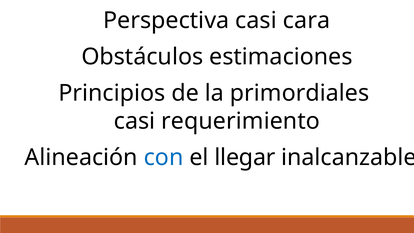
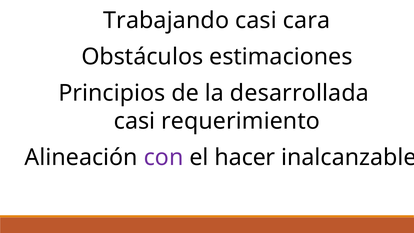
Perspectiva: Perspectiva -> Trabajando
primordiales: primordiales -> desarrollada
con colour: blue -> purple
llegar: llegar -> hacer
